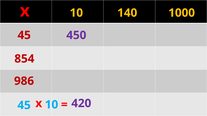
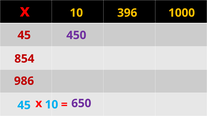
140: 140 -> 396
420: 420 -> 650
